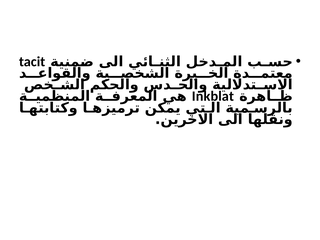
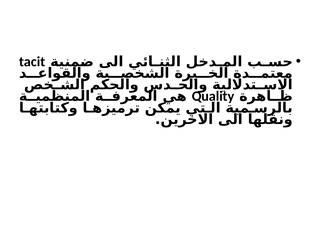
Inkblat: Inkblat -> Quality
